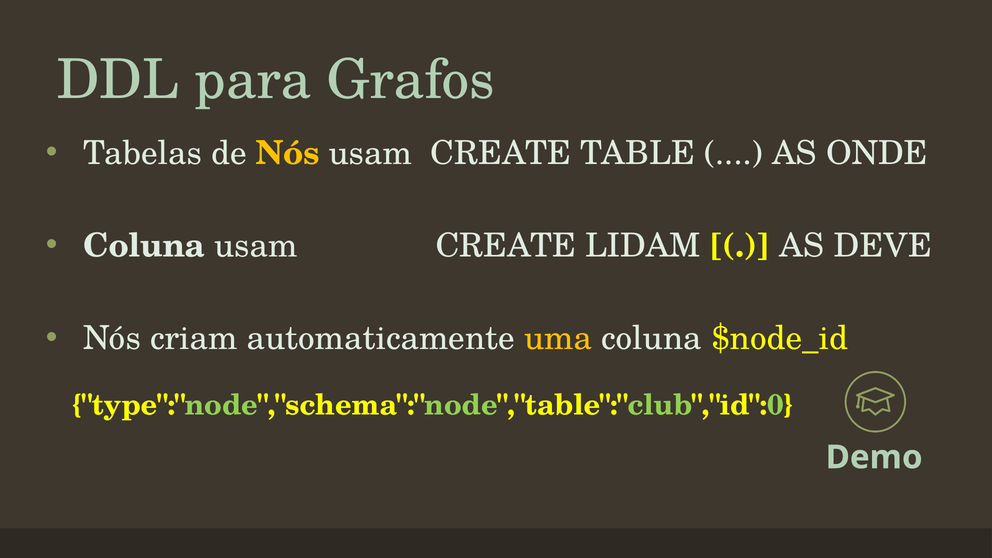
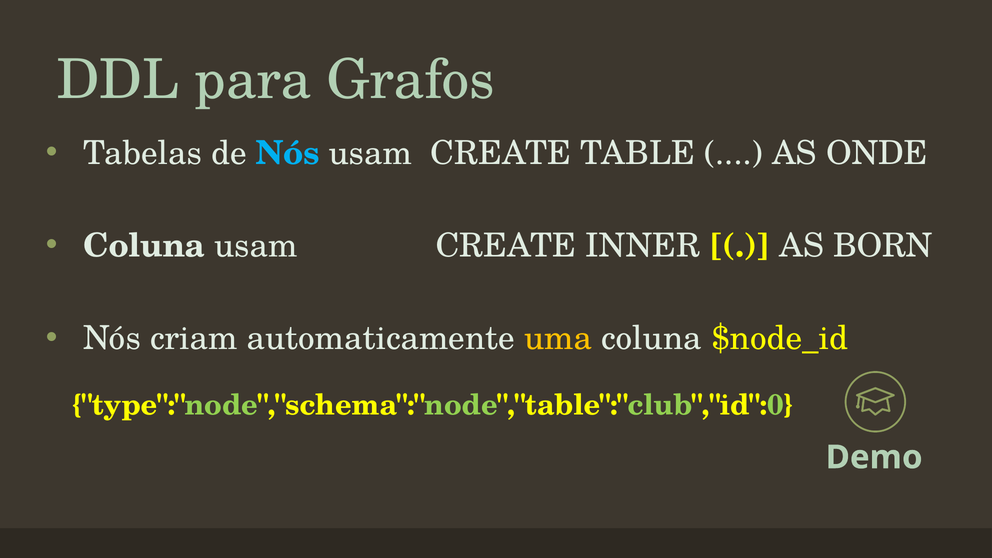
Nós at (288, 153) colour: yellow -> light blue
LIDAM: LIDAM -> INNER
DEVE: DEVE -> BORN
